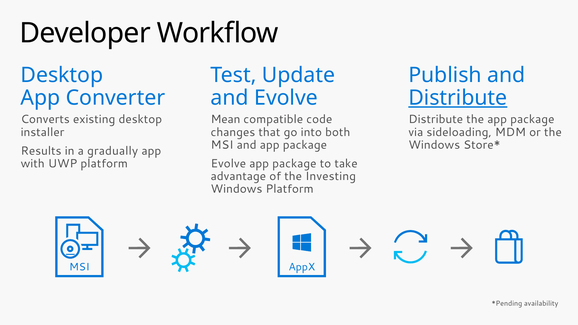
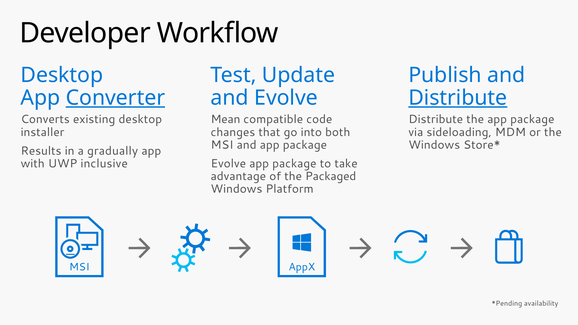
Converter underline: none -> present
UWP platform: platform -> inclusive
Investing: Investing -> Packaged
